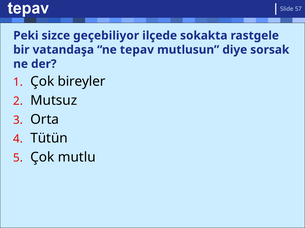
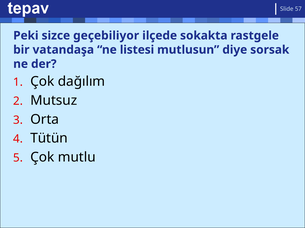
tepav: tepav -> listesi
bireyler: bireyler -> dağılım
